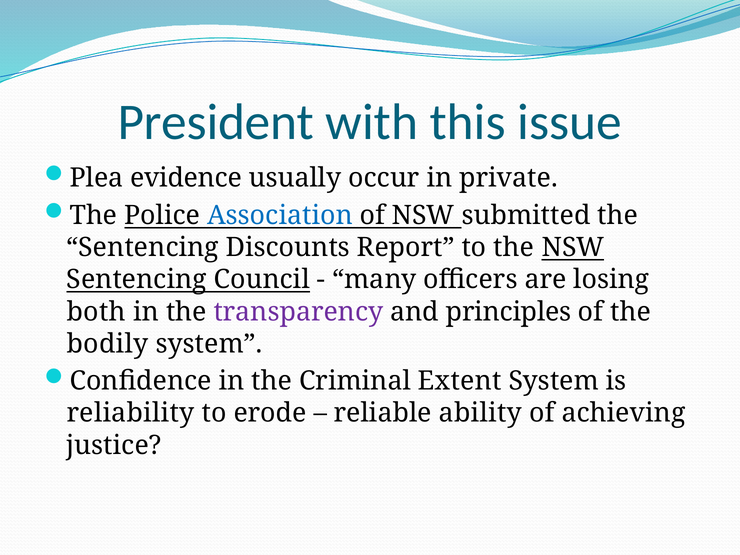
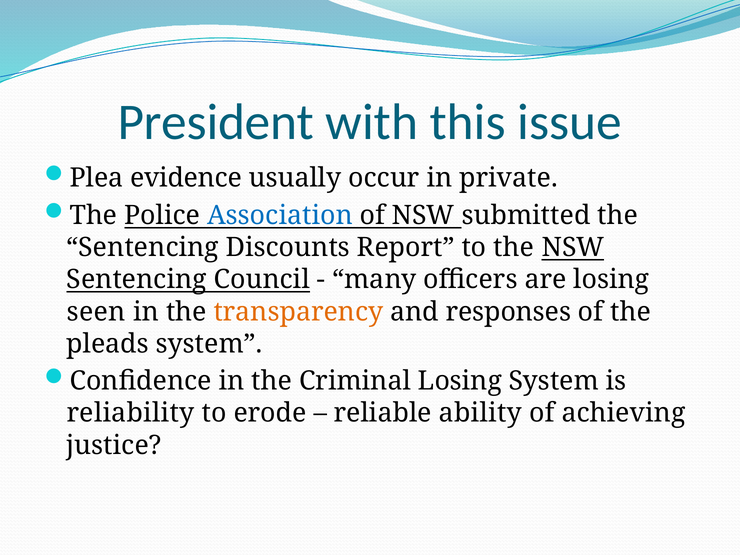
both: both -> seen
transparency colour: purple -> orange
principles: principles -> responses
bodily: bodily -> pleads
Criminal Extent: Extent -> Losing
